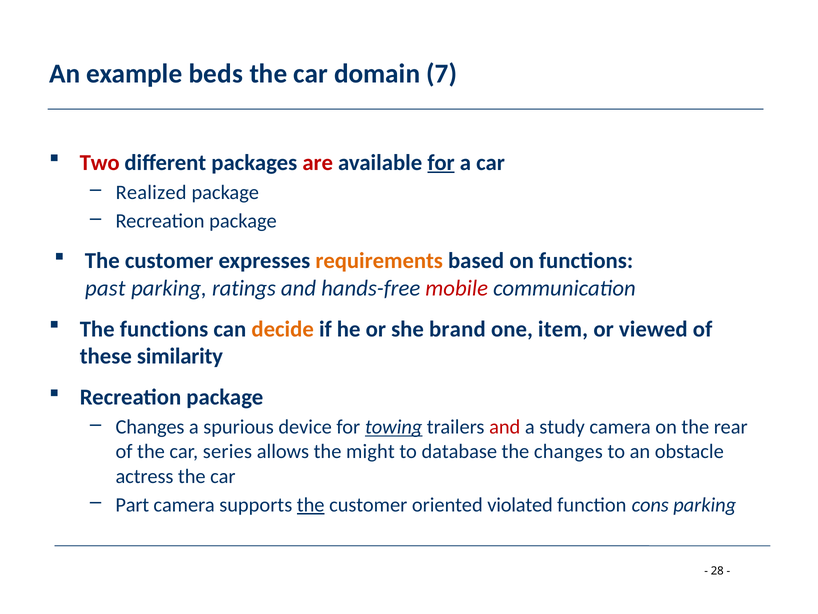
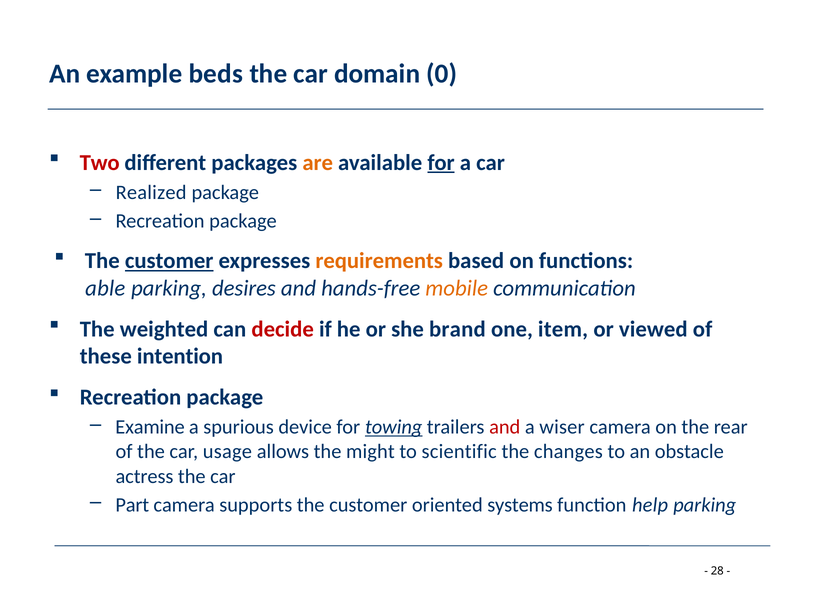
7: 7 -> 0
are colour: red -> orange
customer at (169, 261) underline: none -> present
past: past -> able
ratings: ratings -> desires
mobile colour: red -> orange
The functions: functions -> weighted
decide colour: orange -> red
similarity: similarity -> intention
Changes at (150, 427): Changes -> Examine
study: study -> wiser
series: series -> usage
database: database -> scientific
the at (311, 505) underline: present -> none
violated: violated -> systems
cons: cons -> help
